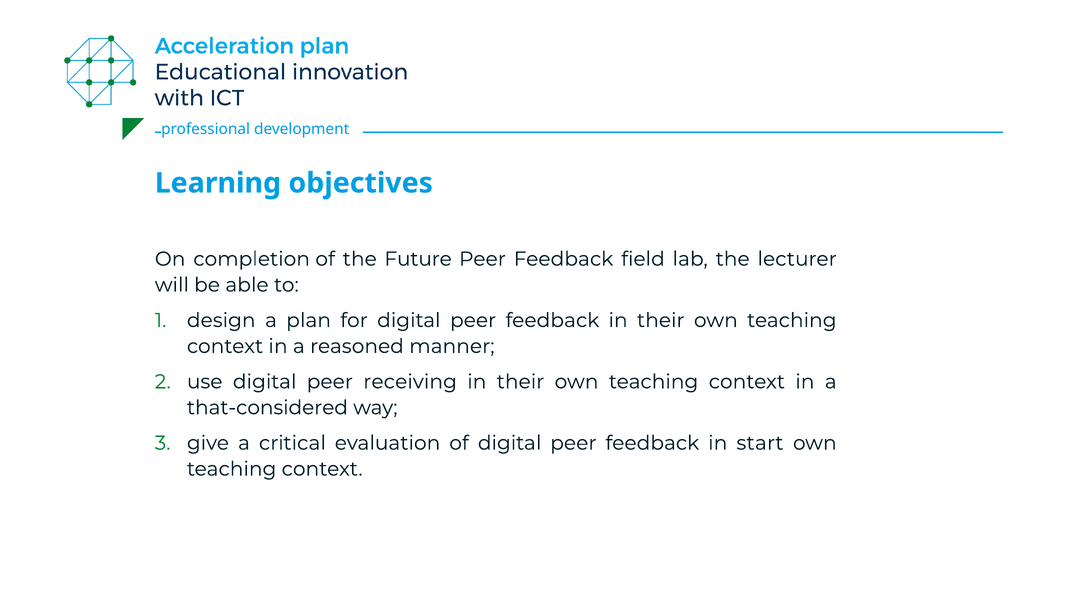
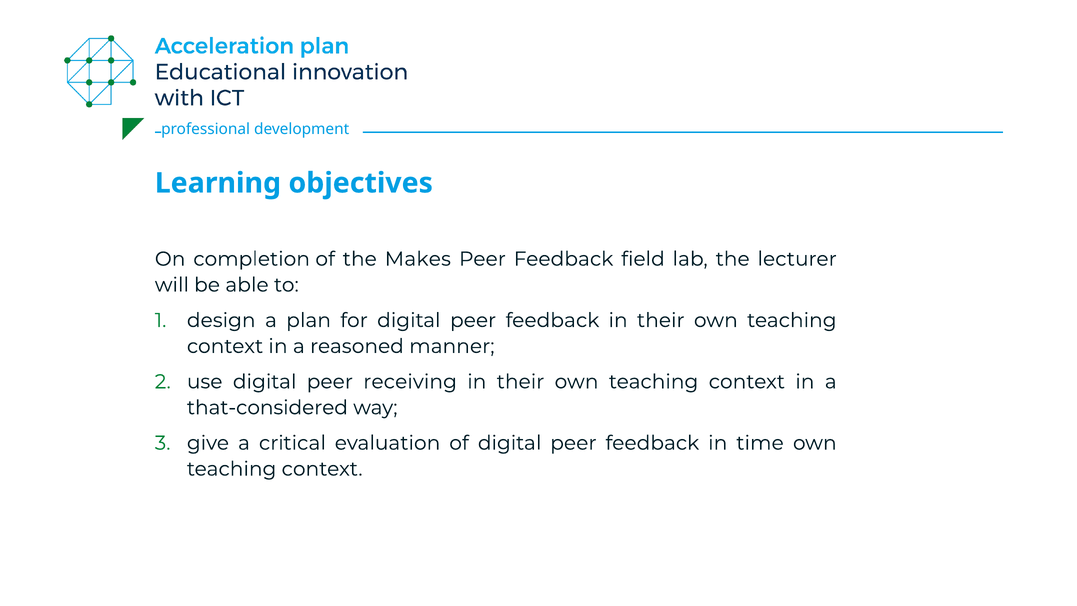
Future: Future -> Makes
start: start -> time
